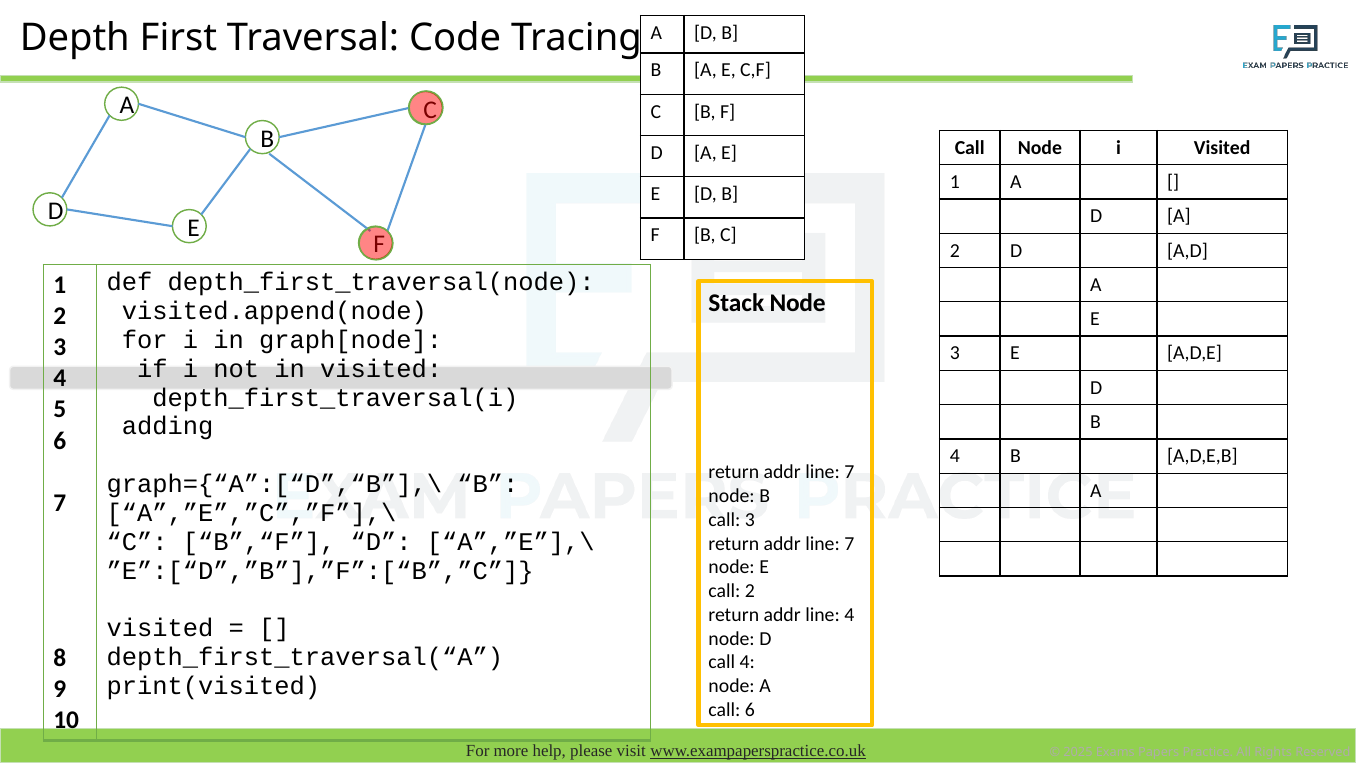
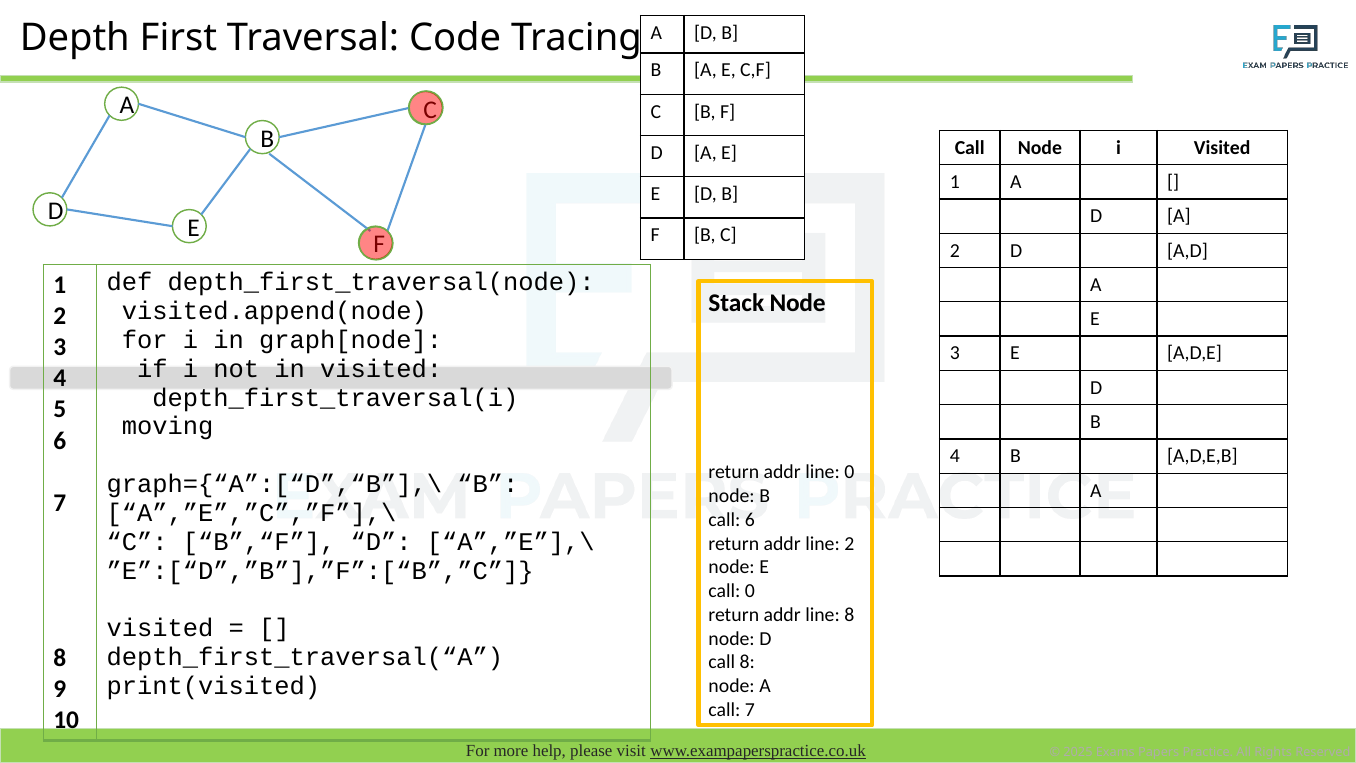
adding: adding -> moving
7 at (849, 472): 7 -> 0
call 3: 3 -> 6
7 at (849, 543): 7 -> 2
call 2: 2 -> 0
line 4: 4 -> 8
call 4: 4 -> 8
call 6: 6 -> 7
